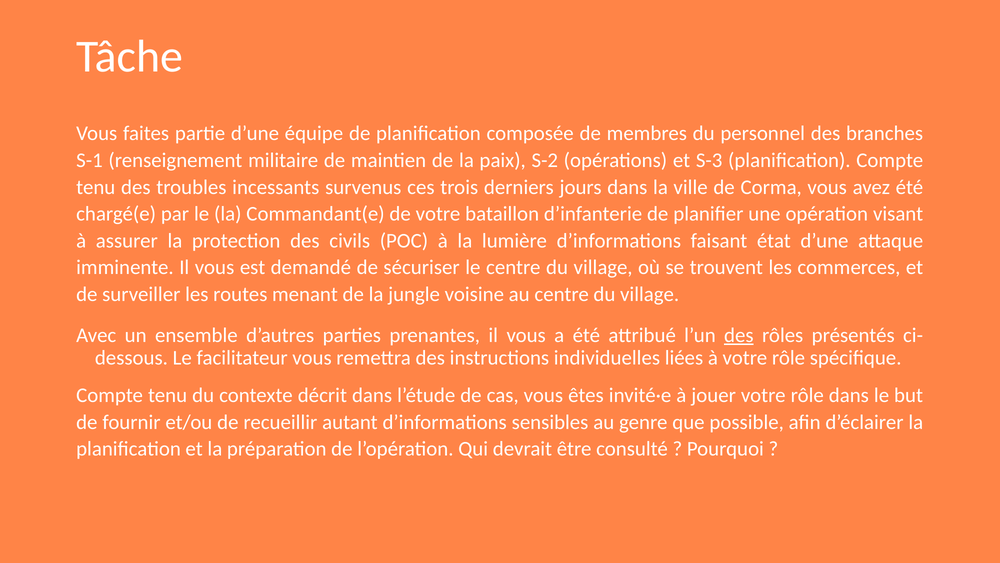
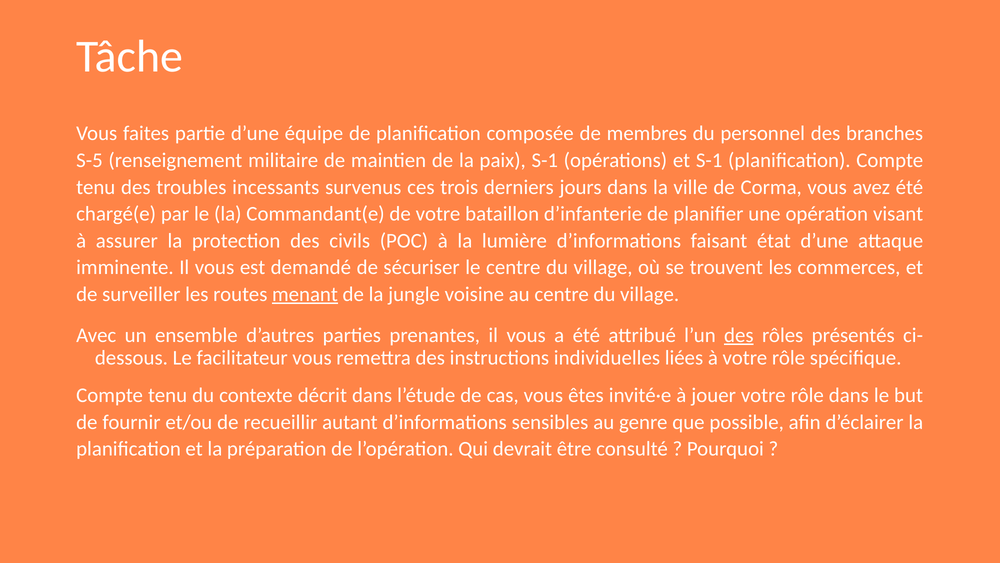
S-1: S-1 -> S-5
paix S-2: S-2 -> S-1
et S-3: S-3 -> S-1
menant underline: none -> present
